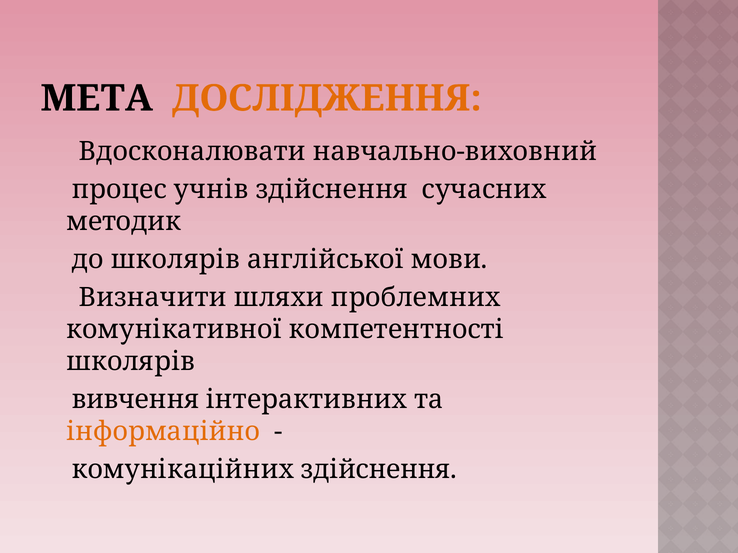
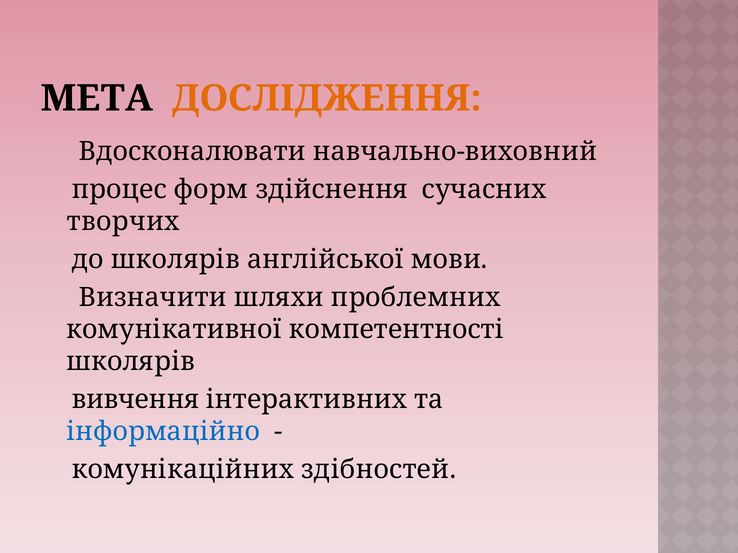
учнів: учнів -> форм
методик: методик -> творчих
інформаційно colour: orange -> blue
комунікаційних здійснення: здійснення -> здібностей
